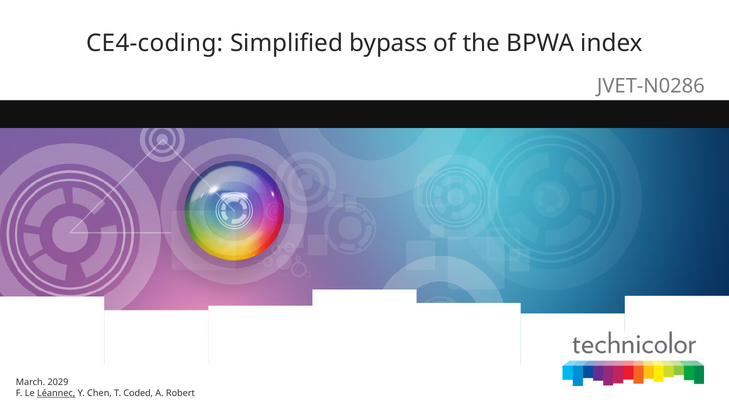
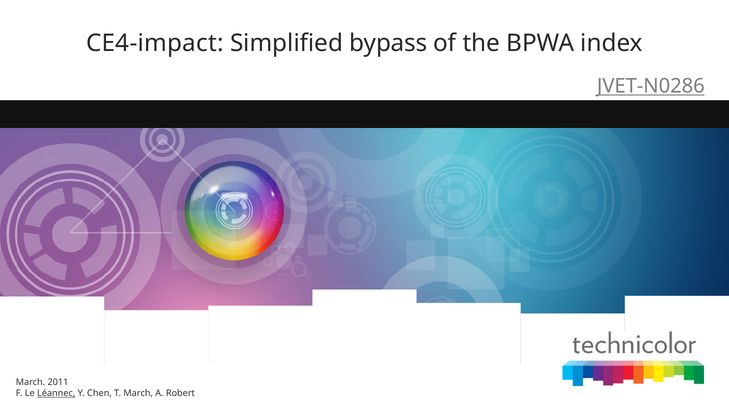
CE4-coding: CE4-coding -> CE4-impact
JVET-N0286 underline: none -> present
2029: 2029 -> 2011
T Coded: Coded -> March
